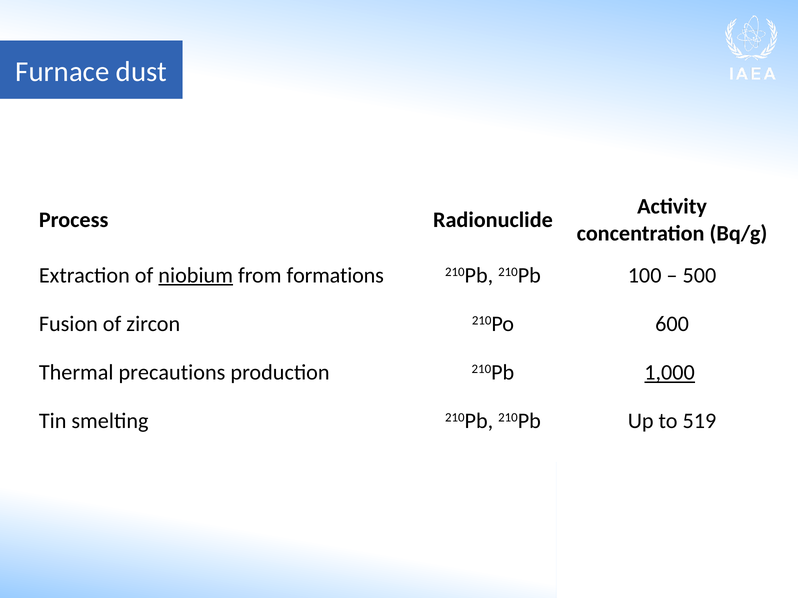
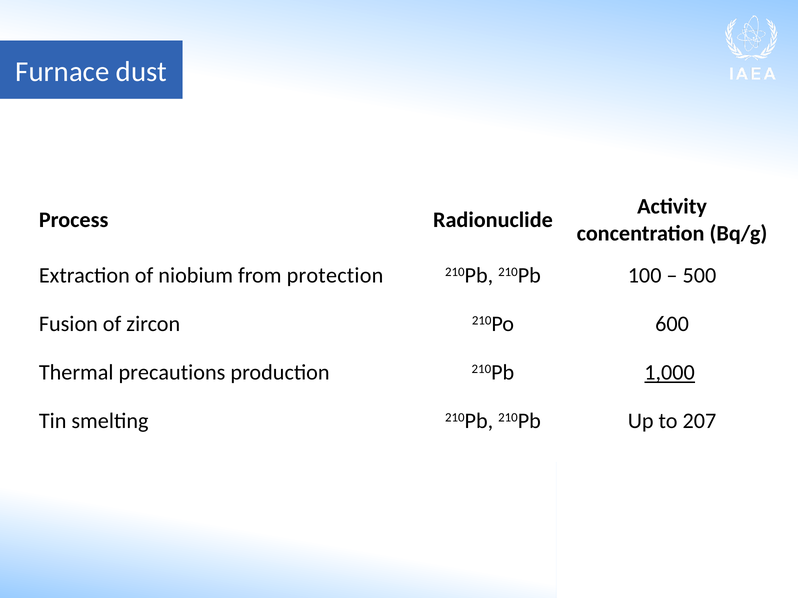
niobium underline: present -> none
formations: formations -> protection
519: 519 -> 207
